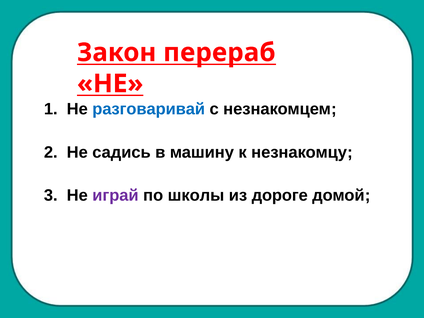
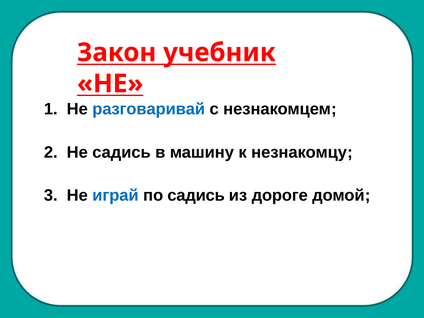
перераб: перераб -> учебник
играй colour: purple -> blue
по школы: школы -> садись
